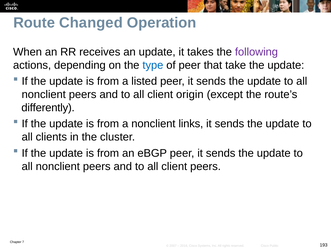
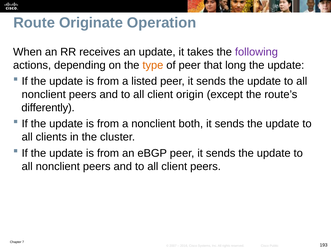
Changed: Changed -> Originate
type colour: blue -> orange
take: take -> long
links: links -> both
